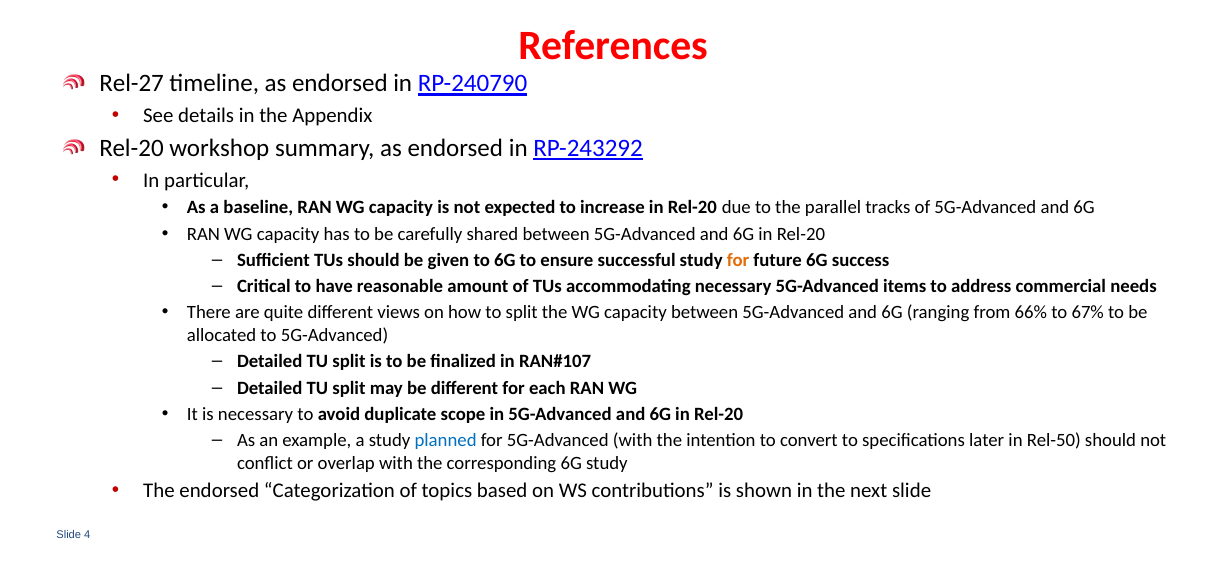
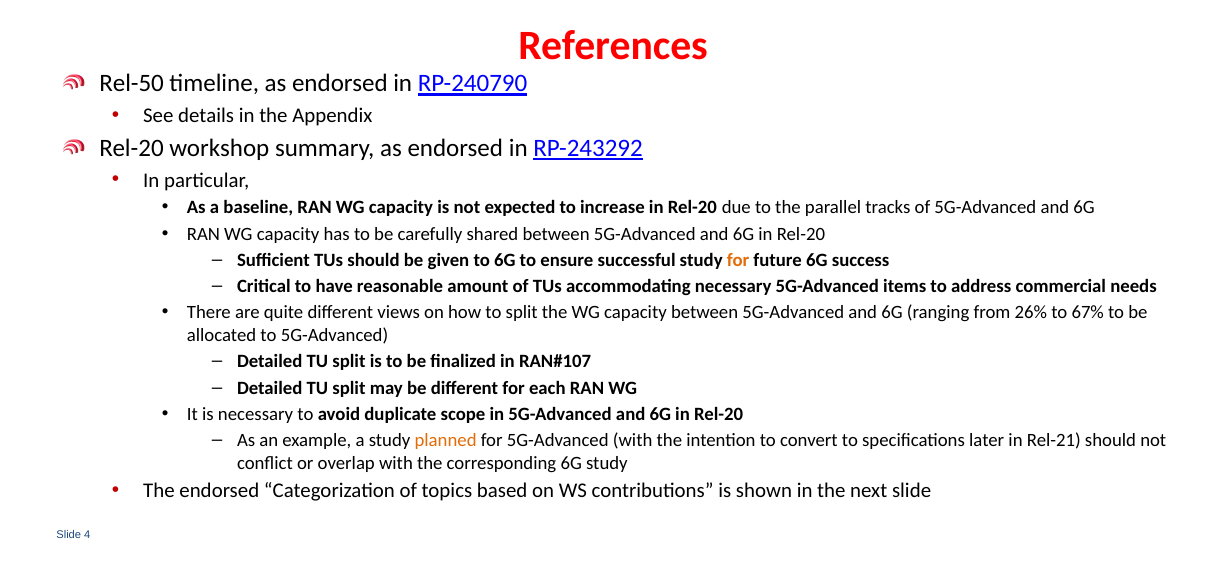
Rel-27: Rel-27 -> Rel-50
66%: 66% -> 26%
planned colour: blue -> orange
Rel-50: Rel-50 -> Rel-21
